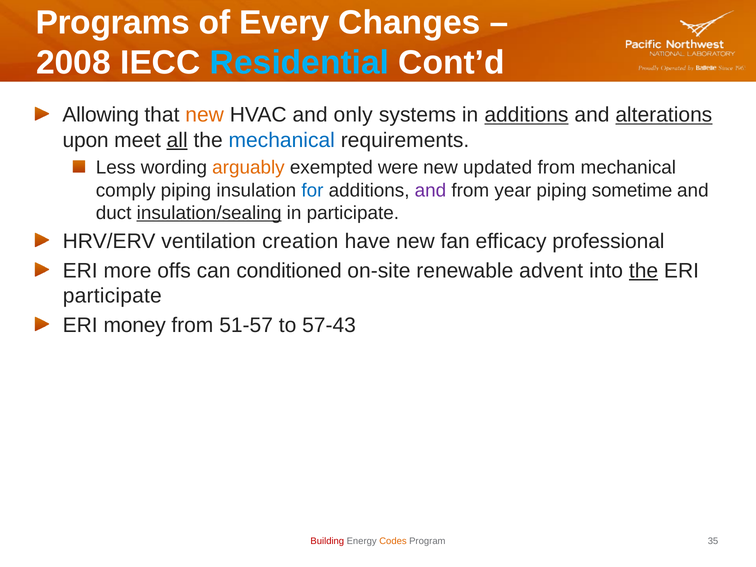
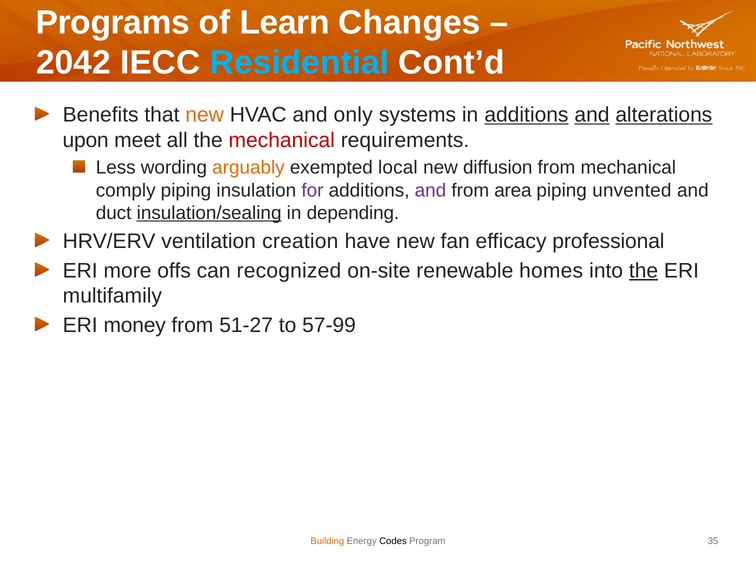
Every: Every -> Learn
2008: 2008 -> 2042
Allowing: Allowing -> Benefits
and at (592, 115) underline: none -> present
all underline: present -> none
mechanical at (282, 140) colour: blue -> red
were: were -> local
updated: updated -> diffusion
for colour: blue -> purple
year: year -> area
sometime: sometime -> unvented
in participate: participate -> depending
conditioned: conditioned -> recognized
advent: advent -> homes
participate at (112, 296): participate -> multifamily
51-57: 51-57 -> 51-27
57-43: 57-43 -> 57-99
Building colour: red -> orange
Codes colour: orange -> black
